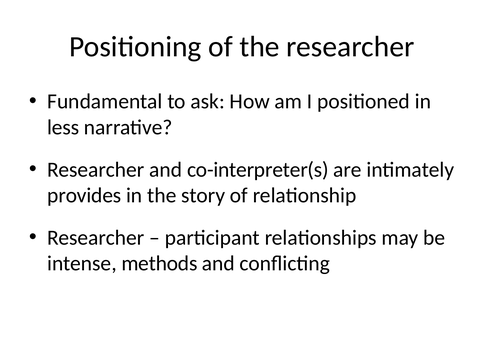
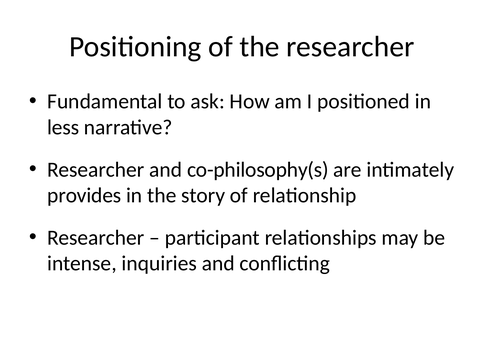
co-interpreter(s: co-interpreter(s -> co-philosophy(s
methods: methods -> inquiries
